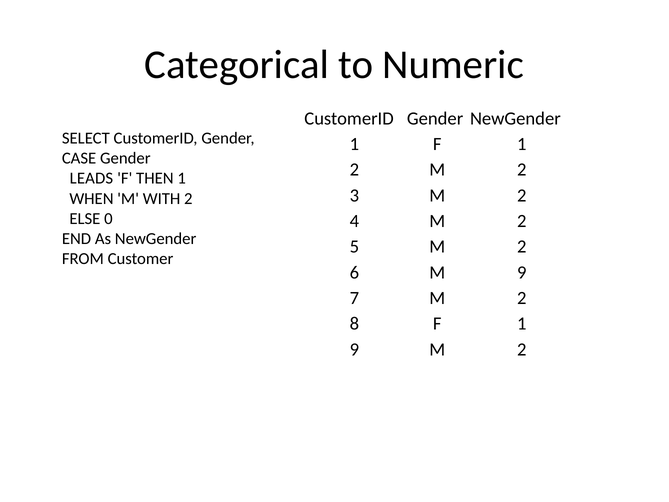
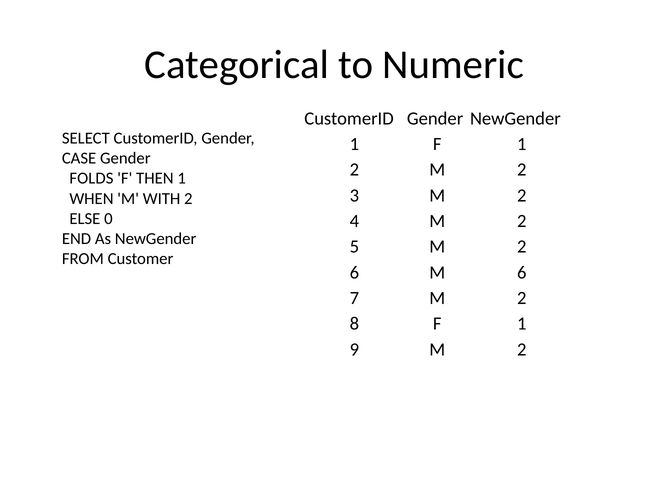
LEADS: LEADS -> FOLDS
M 9: 9 -> 6
